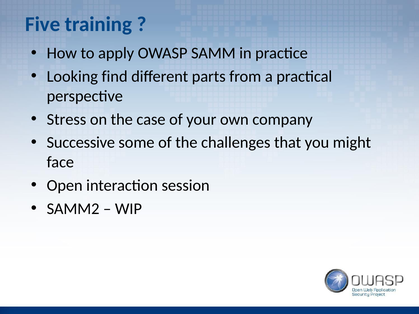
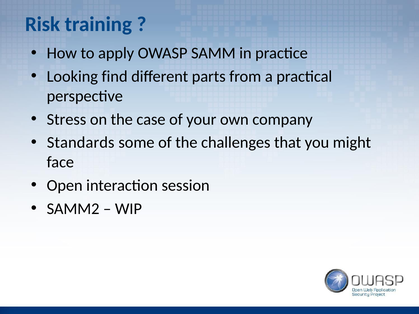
Five: Five -> Risk
Successive: Successive -> Standards
